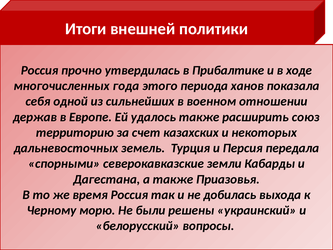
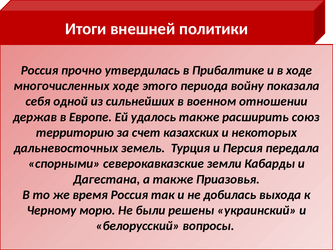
многочисленных года: года -> ходе
ханов: ханов -> войну
